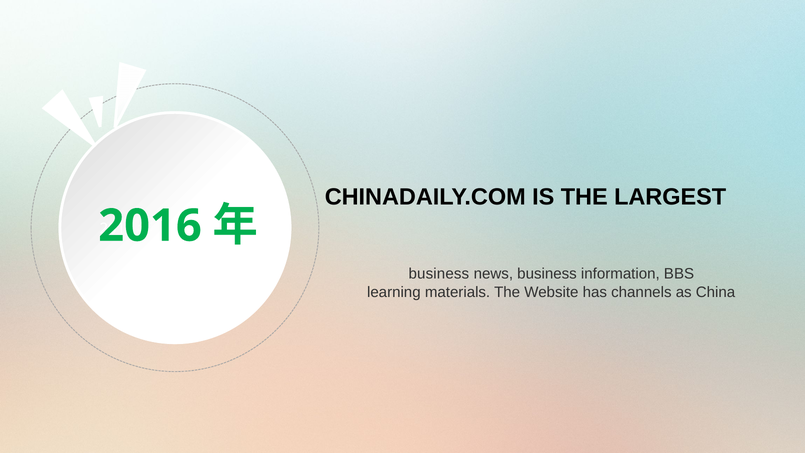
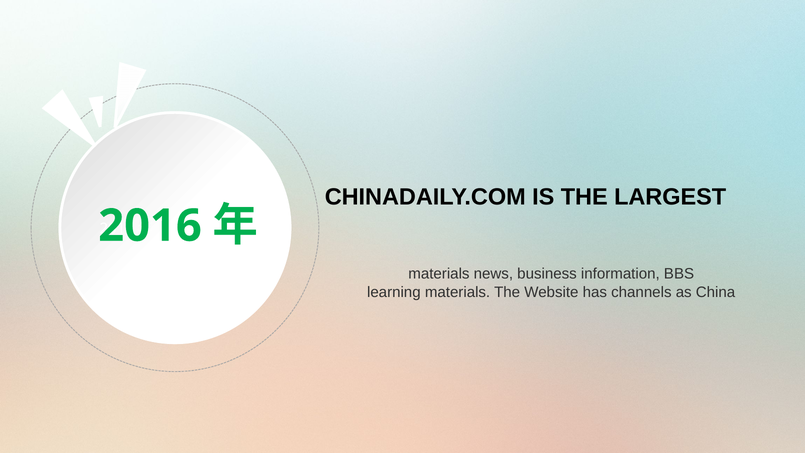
business at (439, 274): business -> materials
